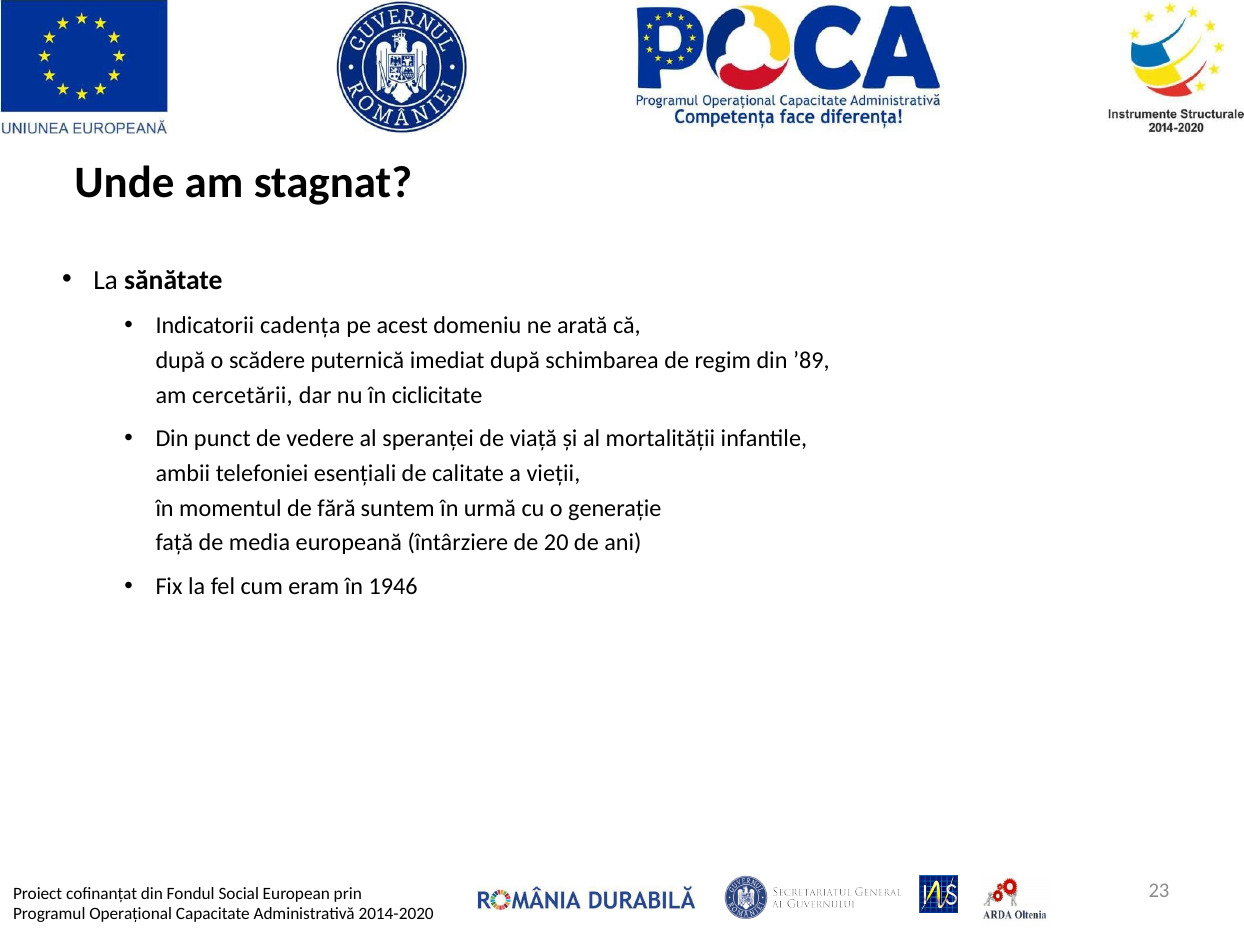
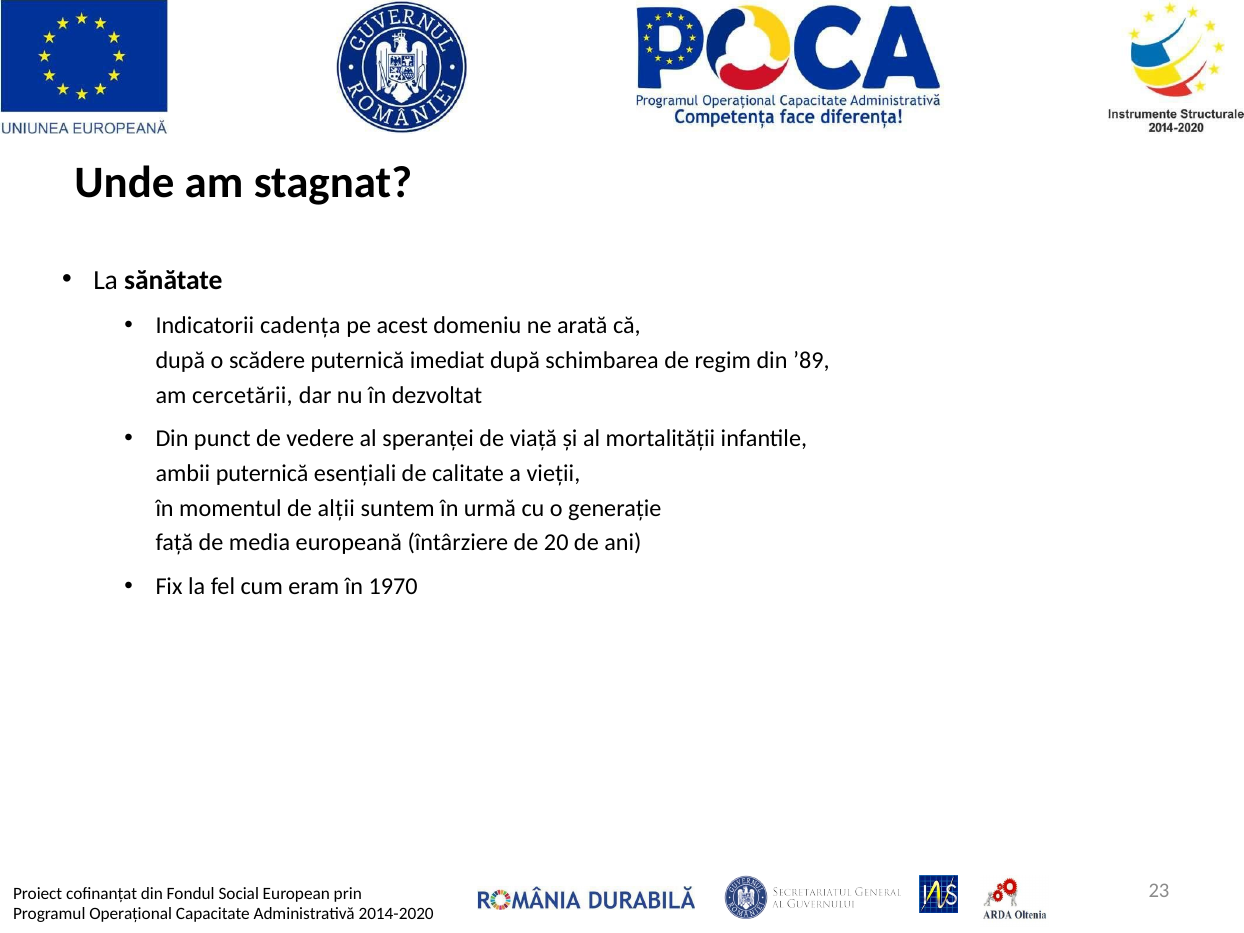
ciclicitate: ciclicitate -> dezvoltat
ambii telefoniei: telefoniei -> puternică
fără: fără -> alții
1946: 1946 -> 1970
